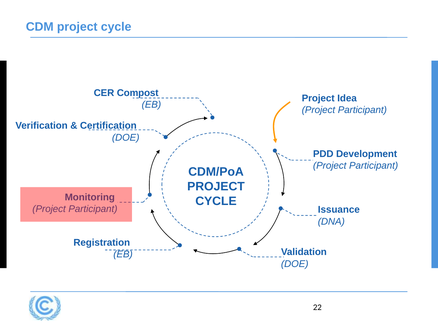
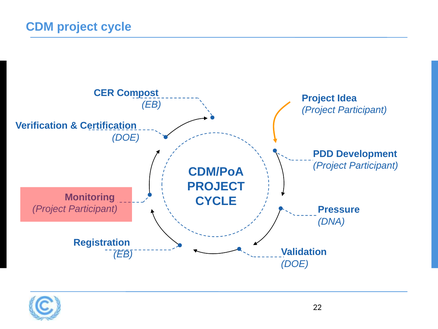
Issuance: Issuance -> Pressure
